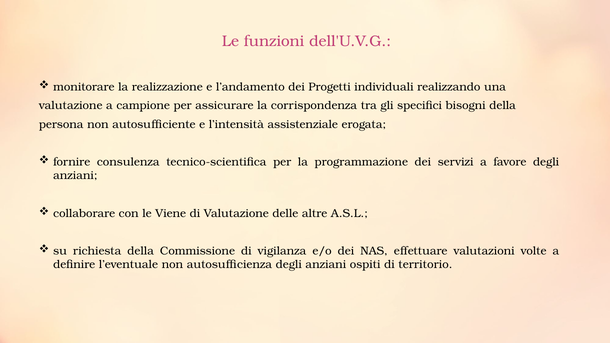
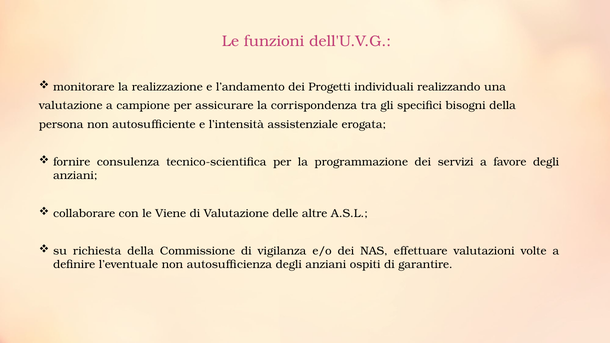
territorio: territorio -> garantire
